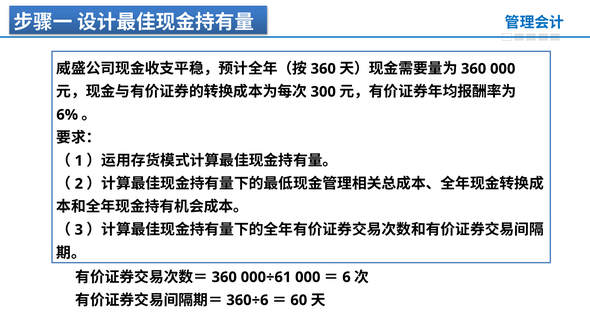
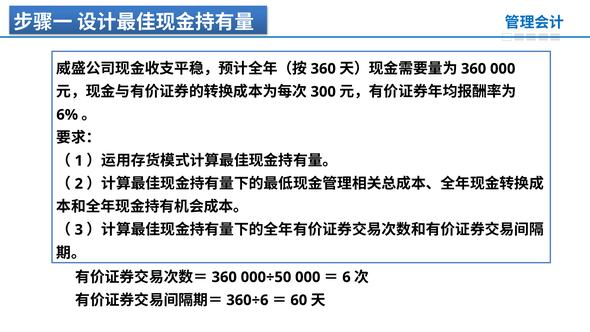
000÷61: 000÷61 -> 000÷50
